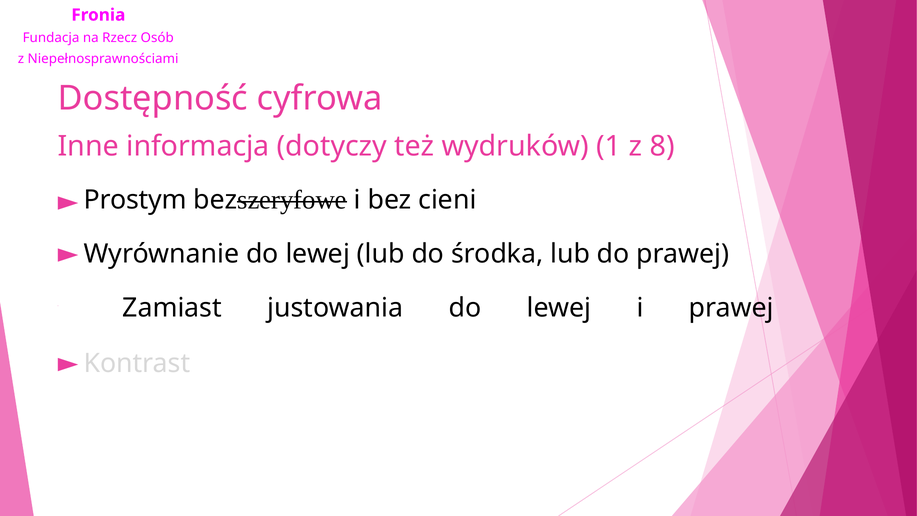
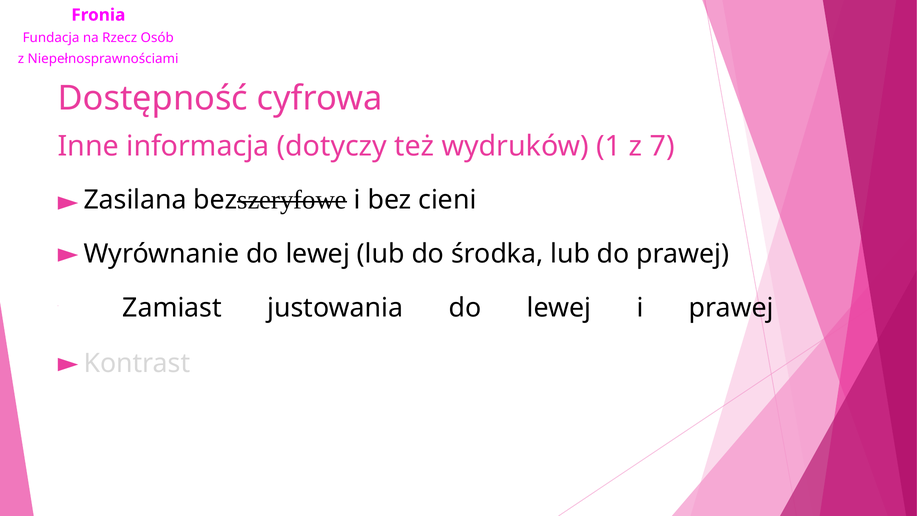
8: 8 -> 7
Prostym: Prostym -> Zasilana
